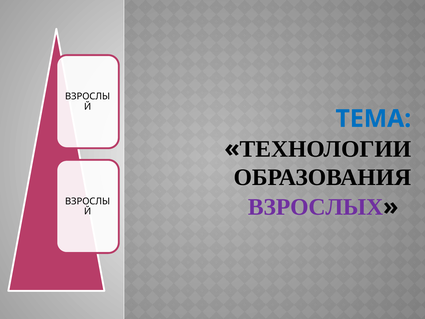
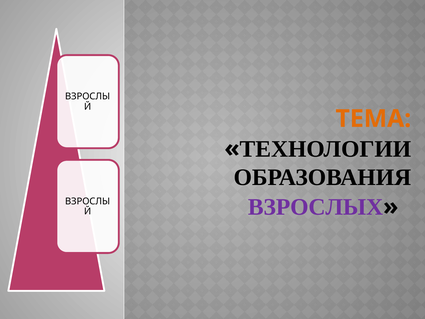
ТЕМА colour: blue -> orange
